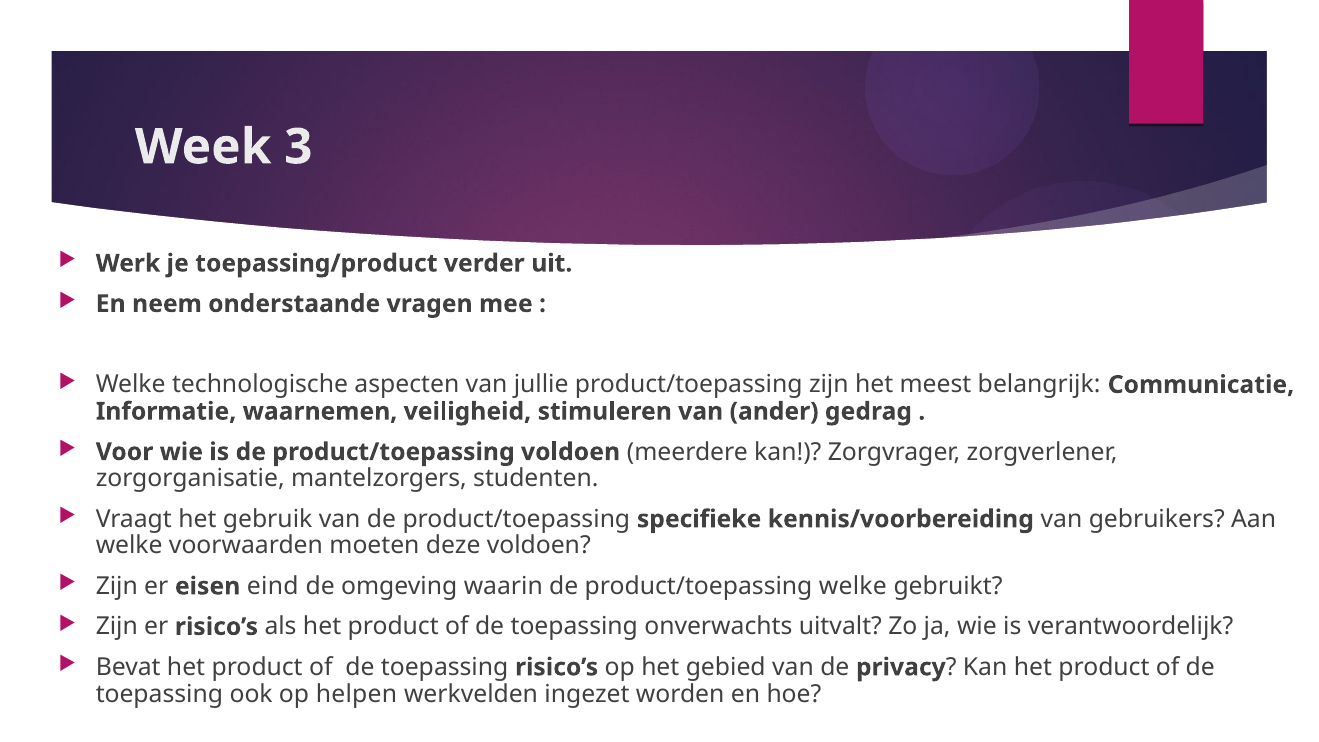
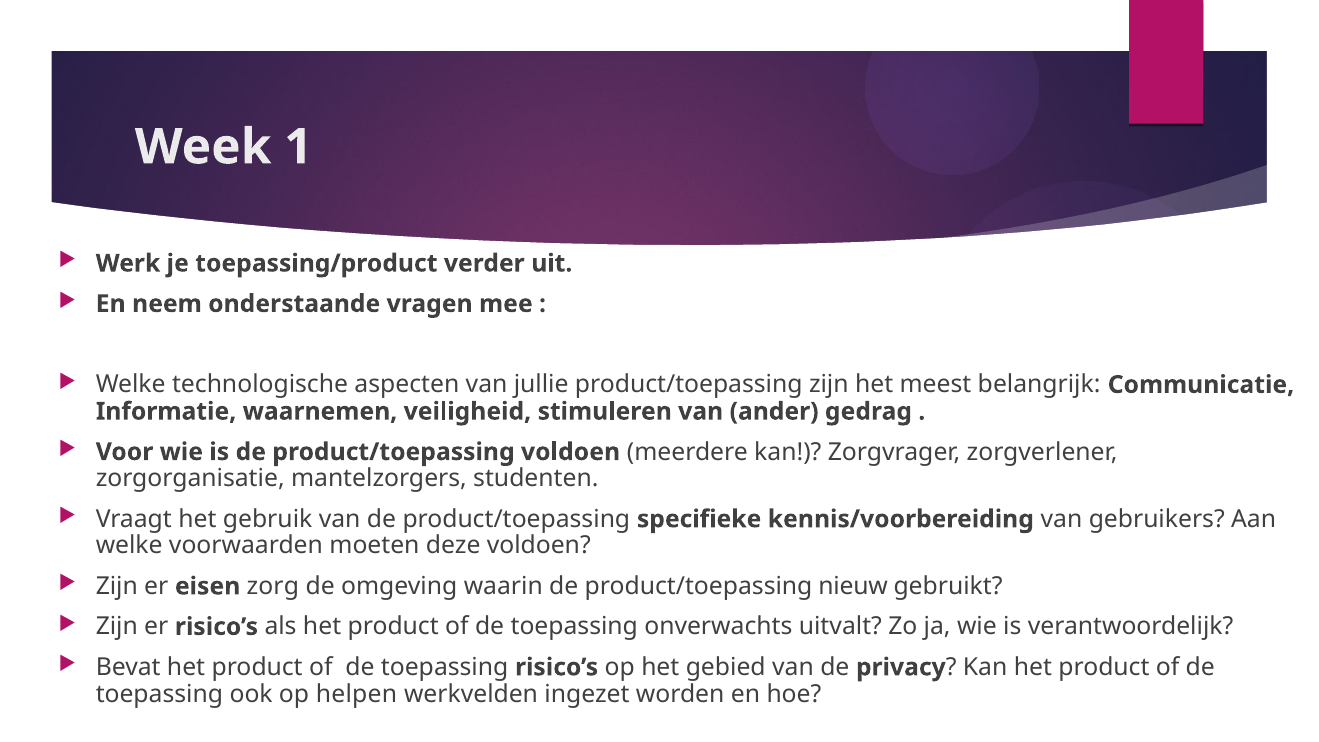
3: 3 -> 1
eind: eind -> zorg
product/toepassing welke: welke -> nieuw
